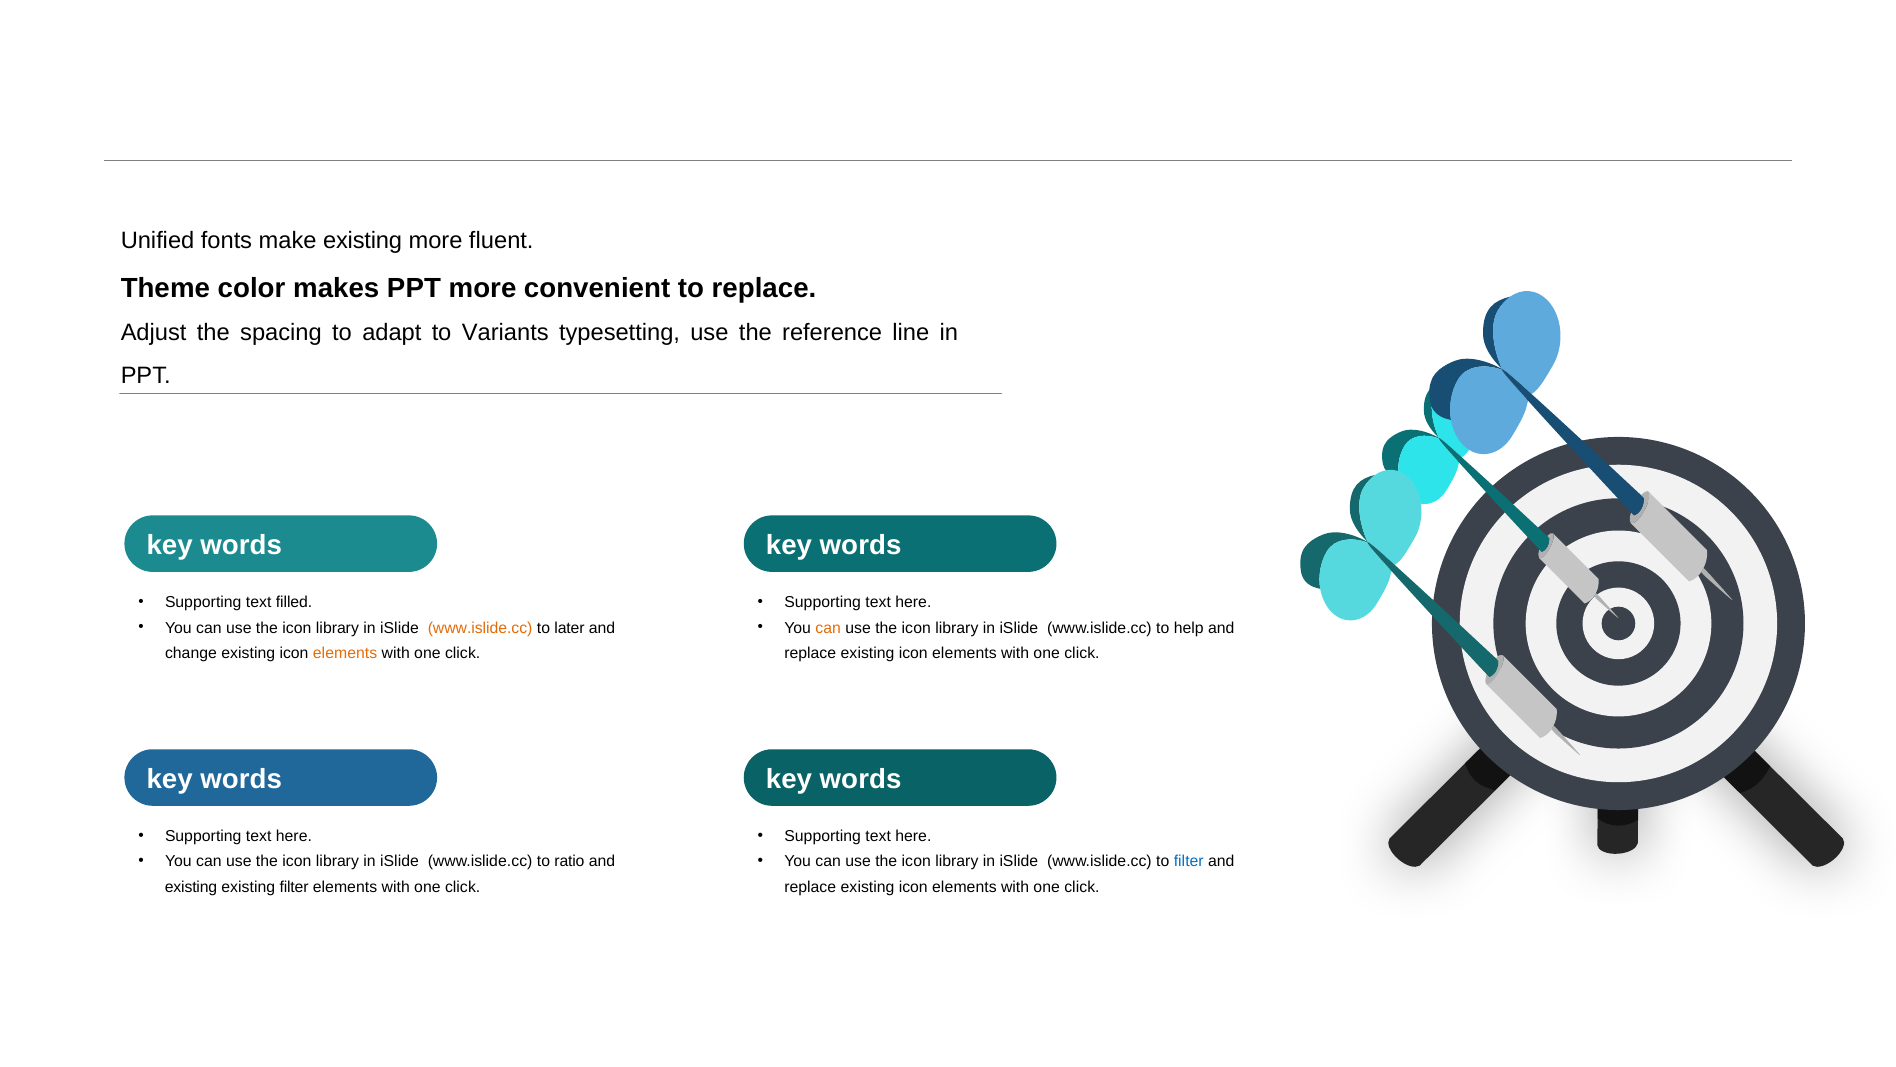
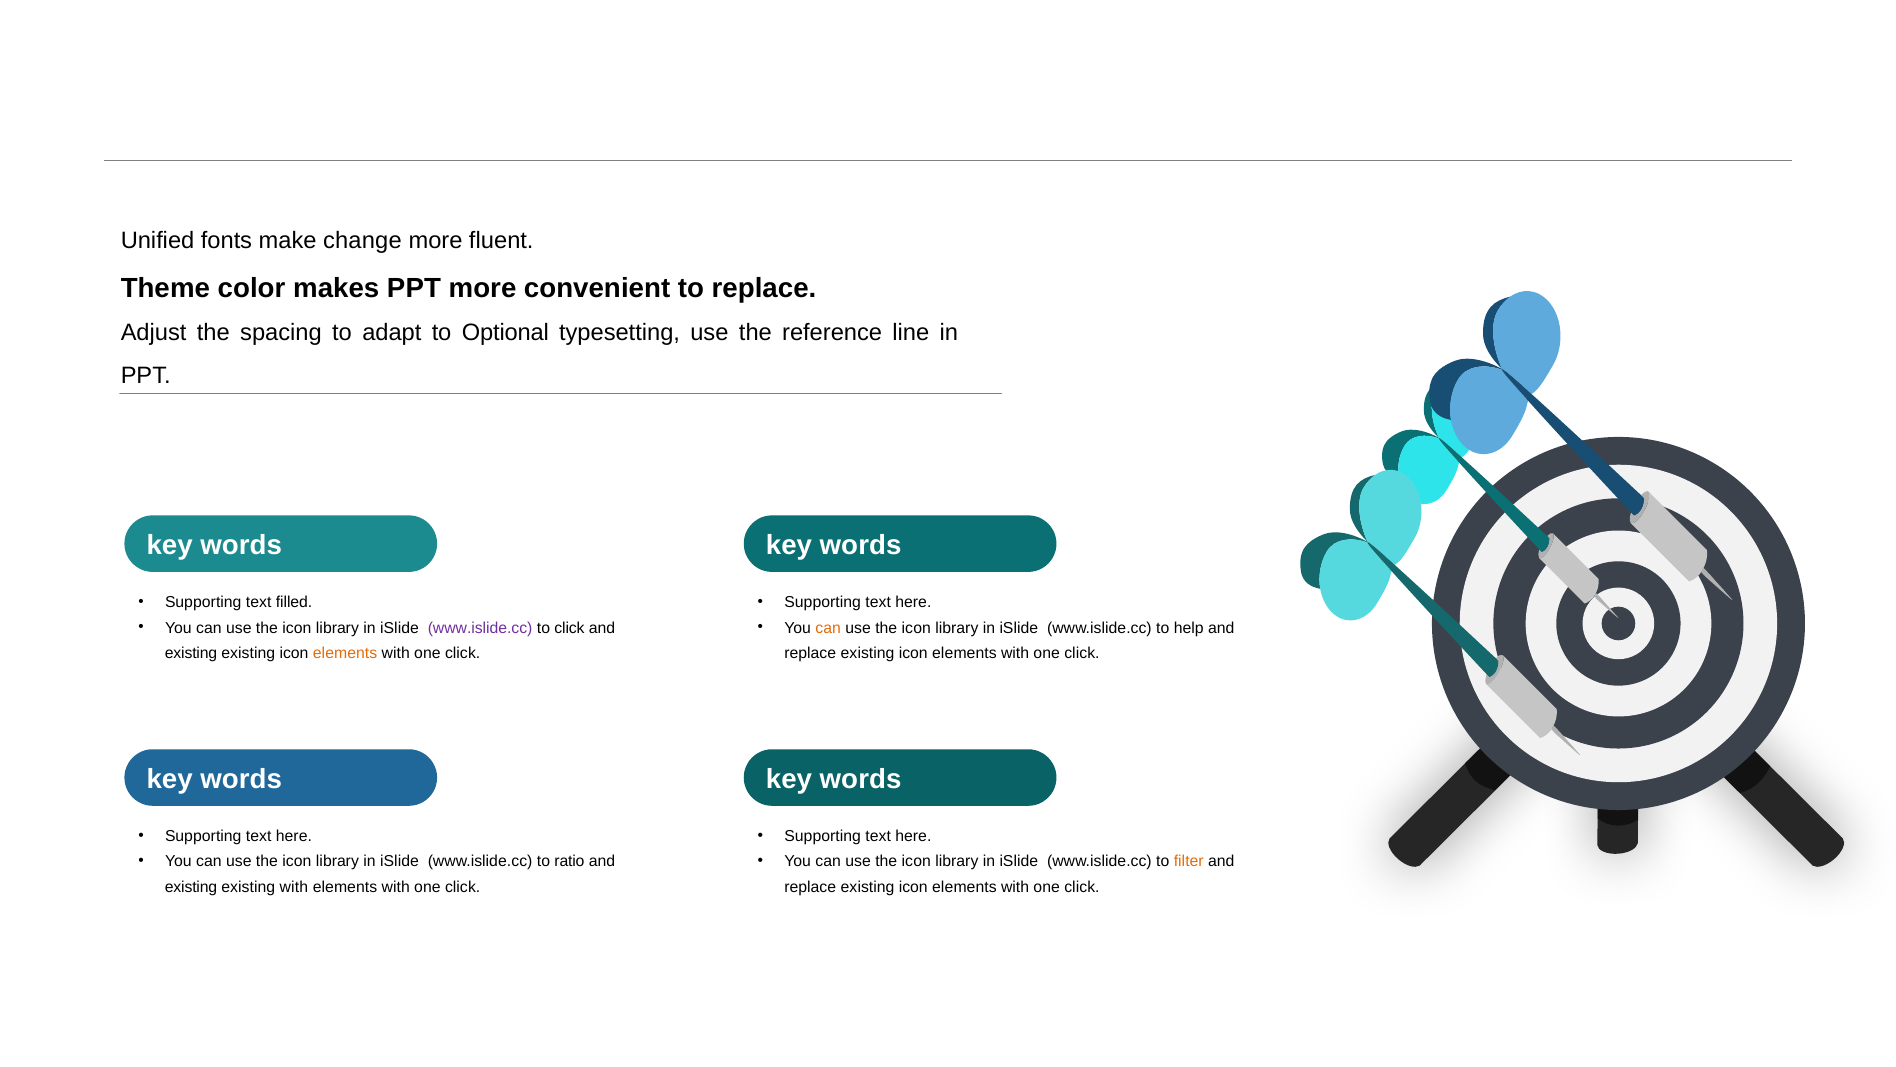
make existing: existing -> change
Variants: Variants -> Optional
www.islide.cc at (480, 628) colour: orange -> purple
to later: later -> click
change at (191, 653): change -> existing
filter at (1189, 861) colour: blue -> orange
existing filter: filter -> with
